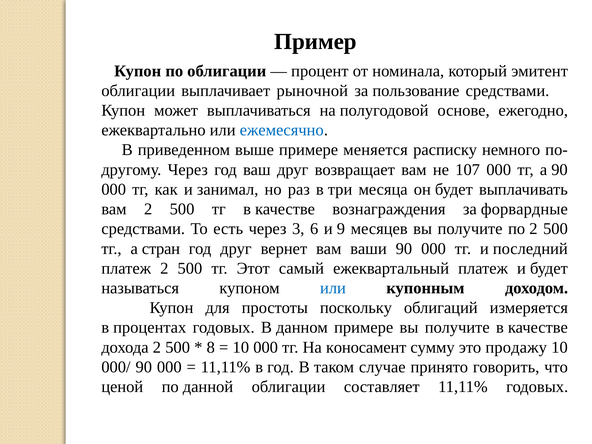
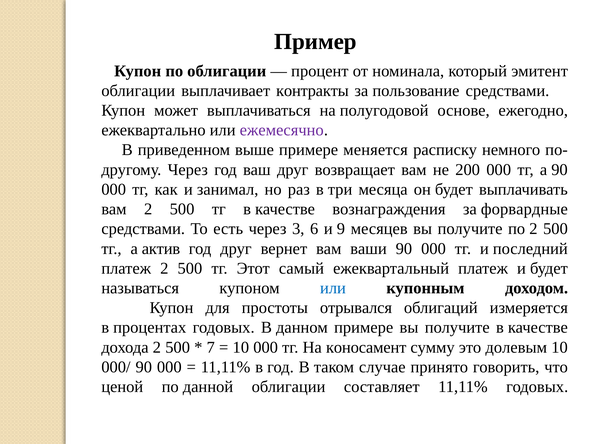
рыночной: рыночной -> контракты
ежемесячно colour: blue -> purple
107: 107 -> 200
стран: стран -> актив
поскольку: поскольку -> отрывался
8: 8 -> 7
продажу: продажу -> долевым
